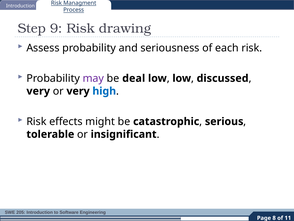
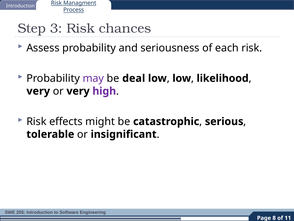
9: 9 -> 3
drawing: drawing -> chances
discussed: discussed -> likelihood
high colour: blue -> purple
